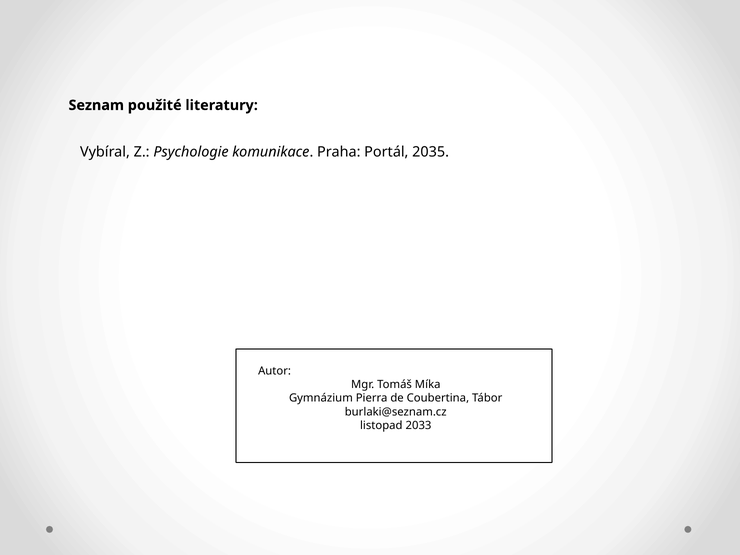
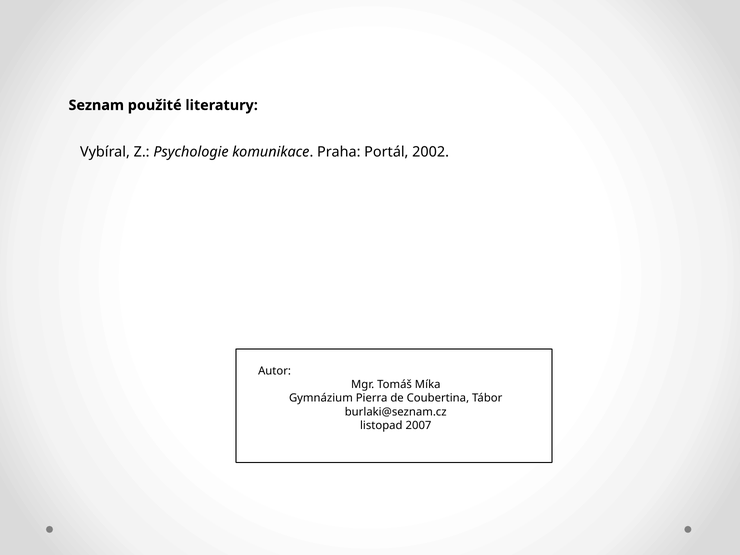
2035: 2035 -> 2002
2033: 2033 -> 2007
